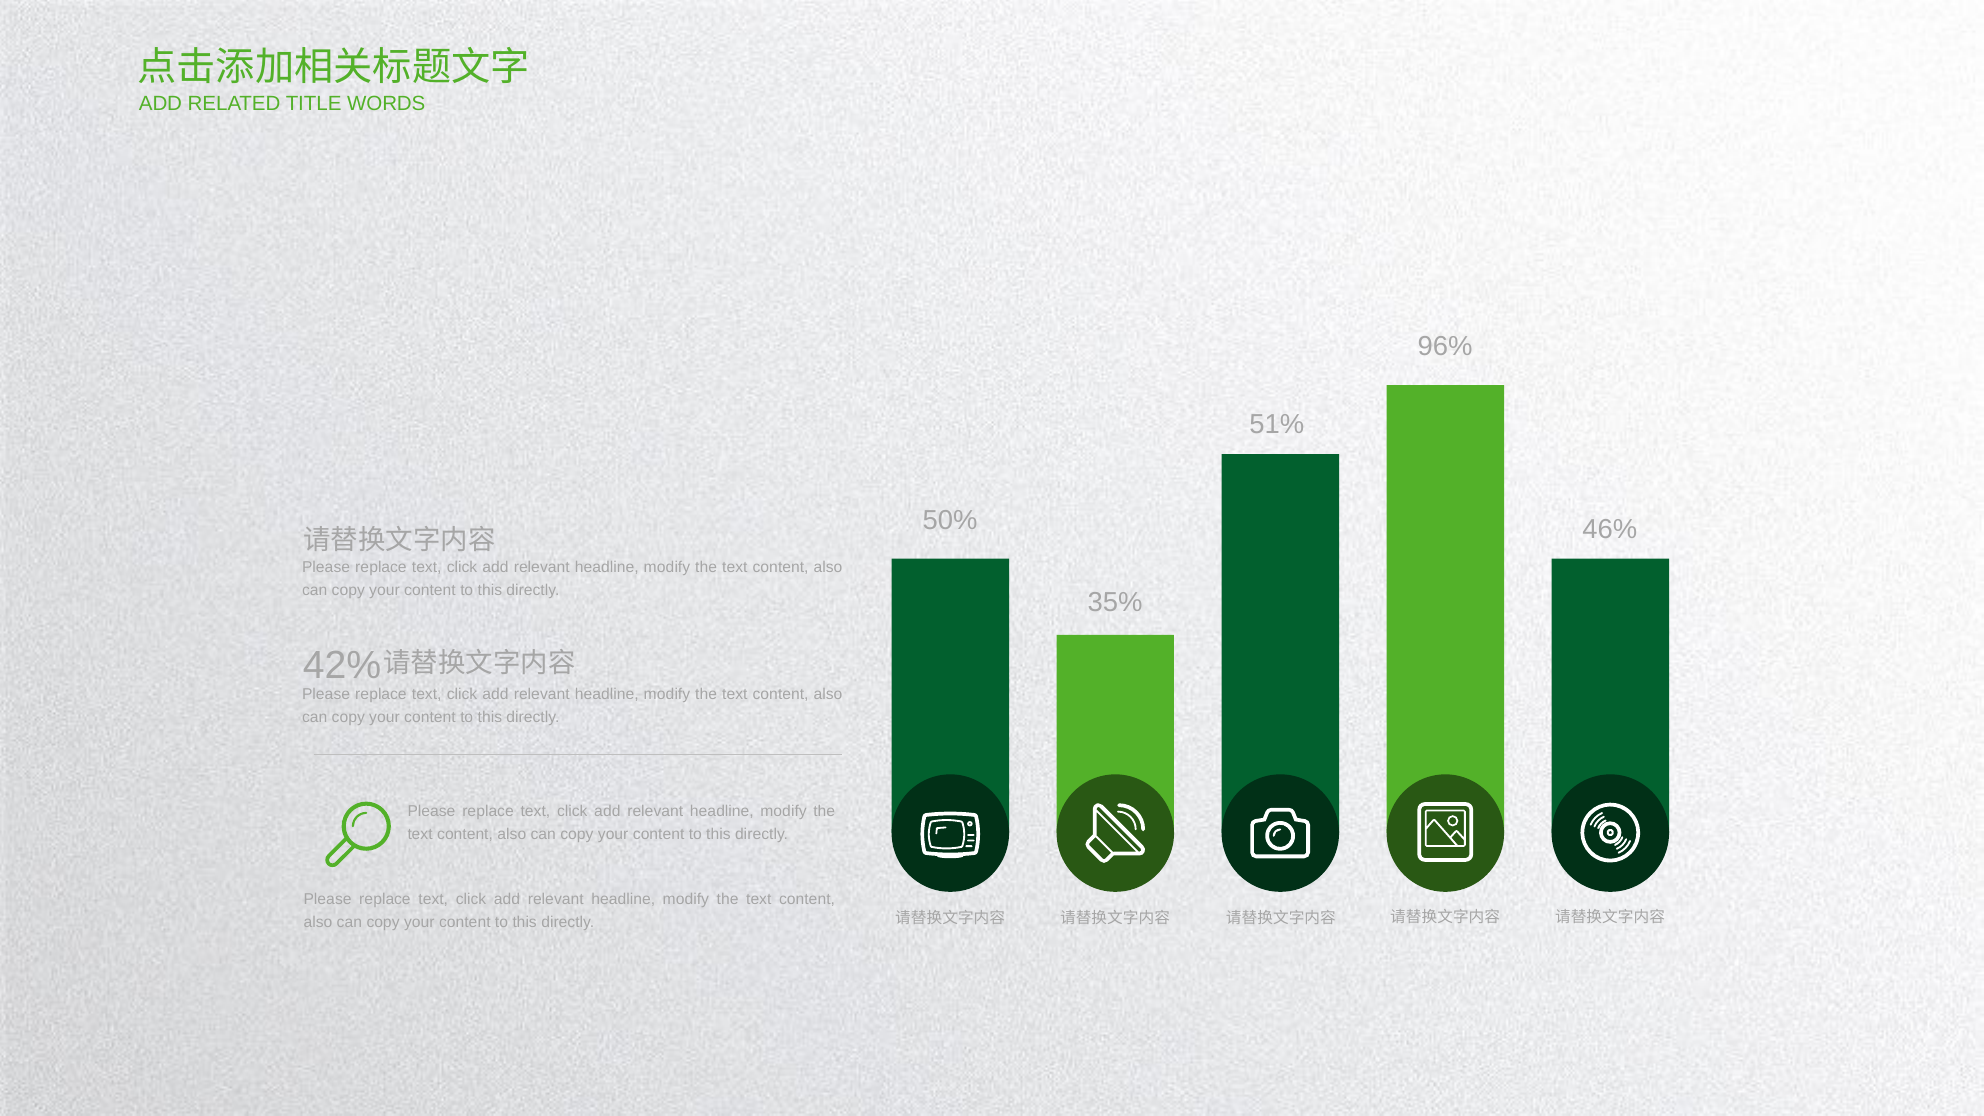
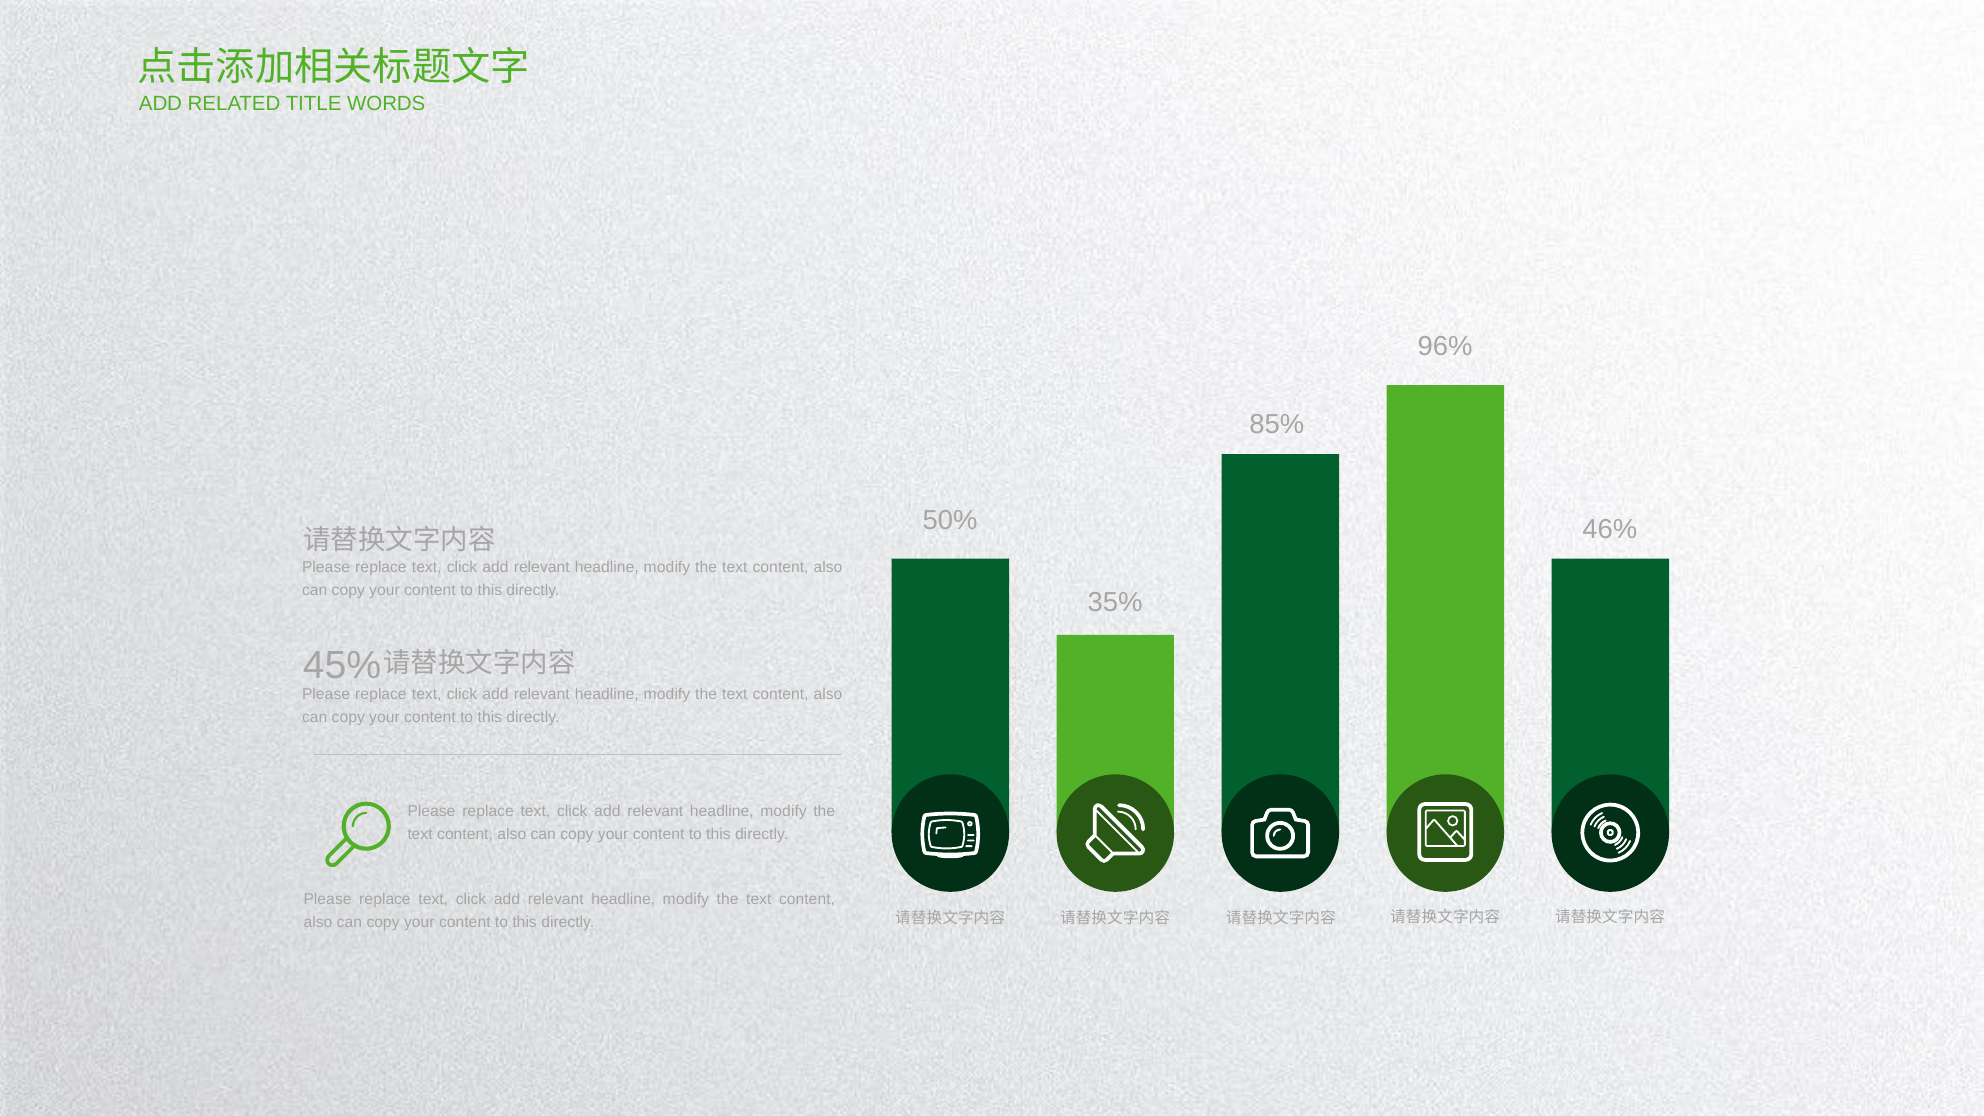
51%: 51% -> 85%
42%: 42% -> 45%
